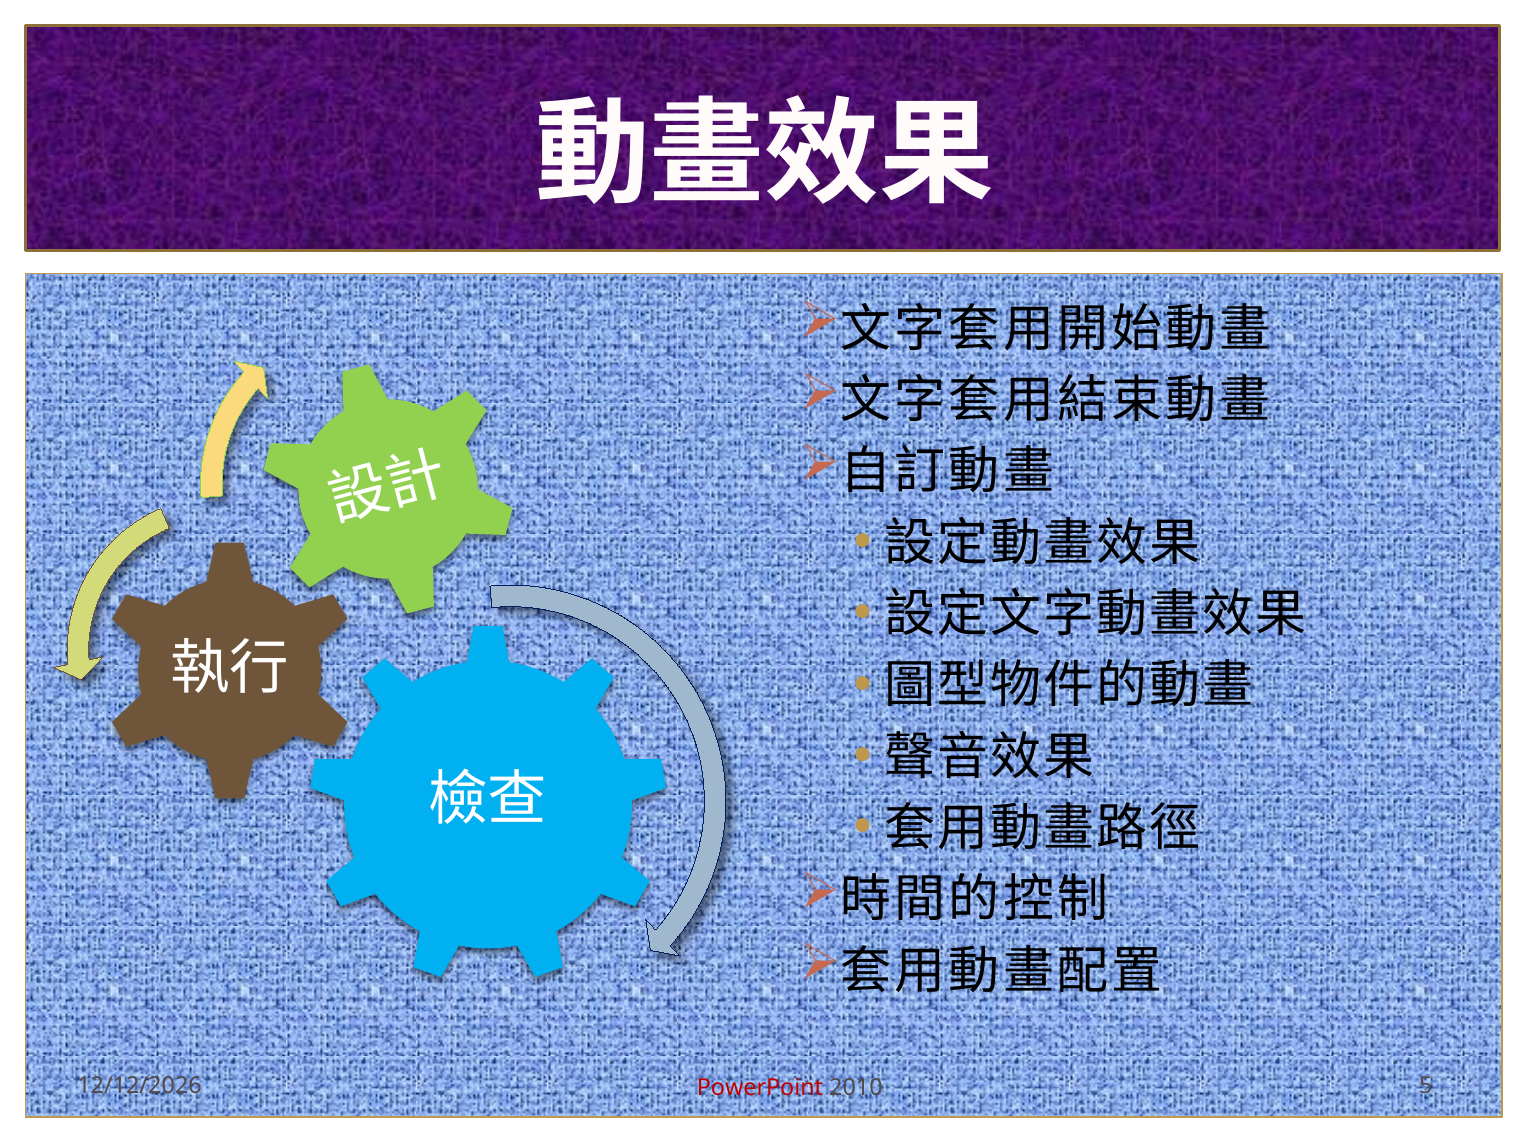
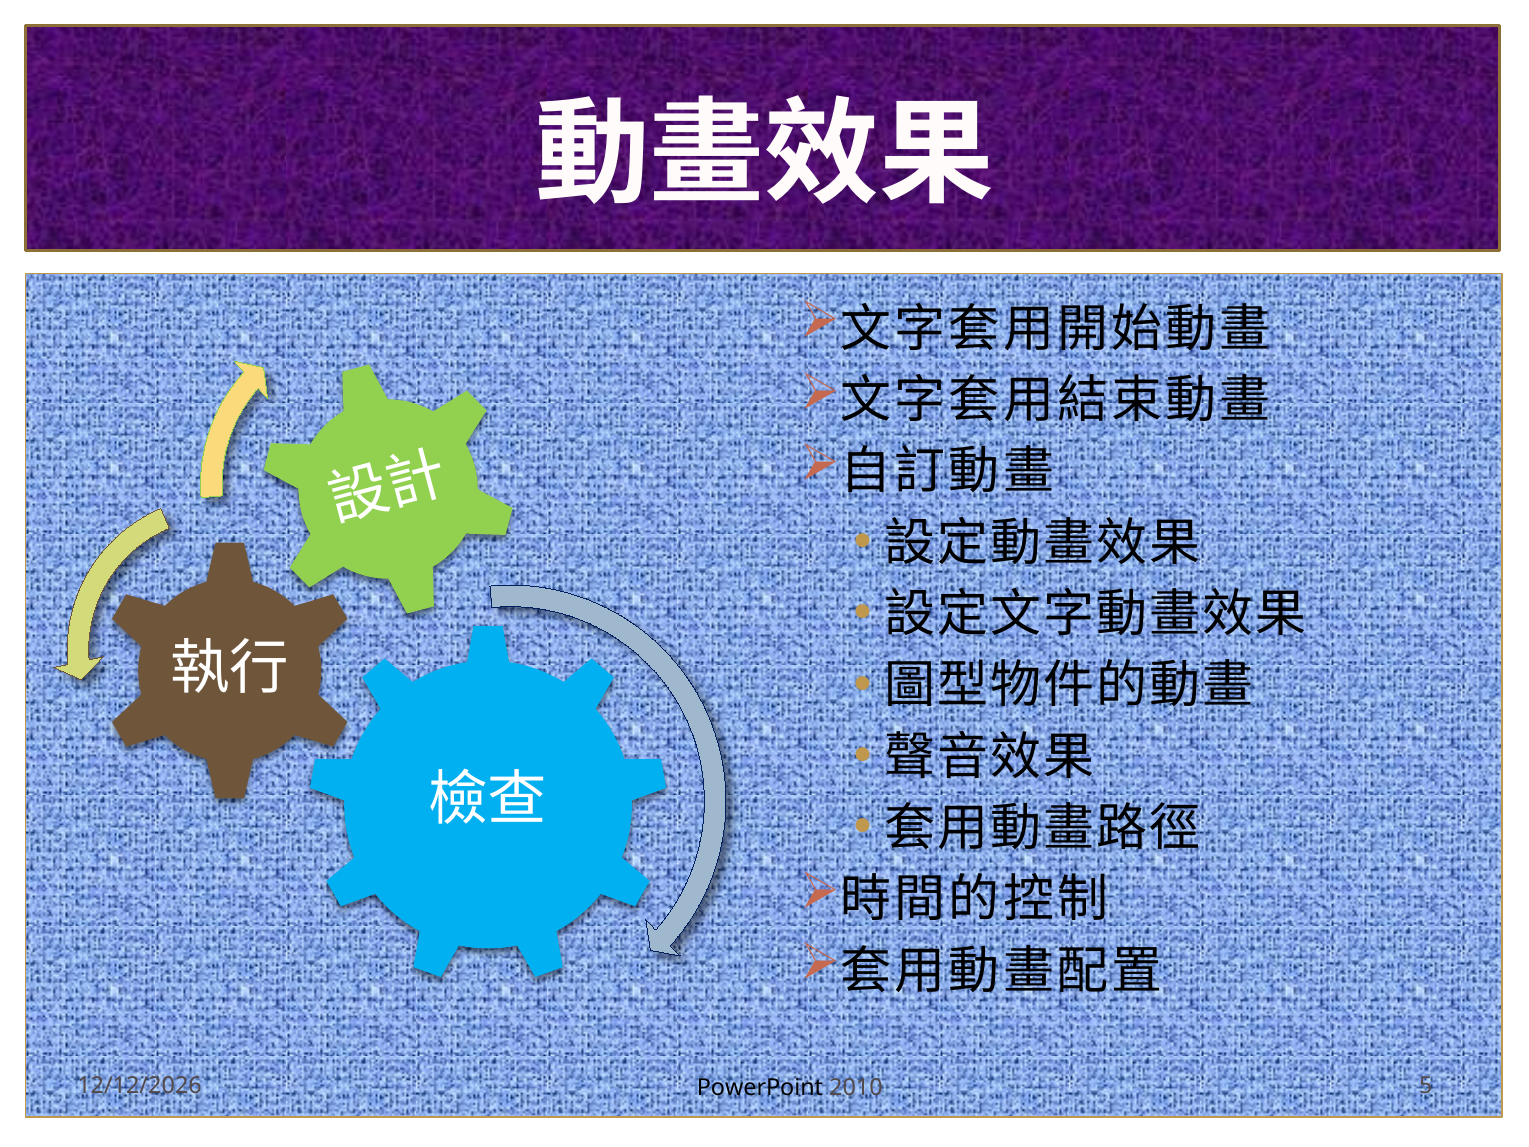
PowerPoint colour: red -> black
